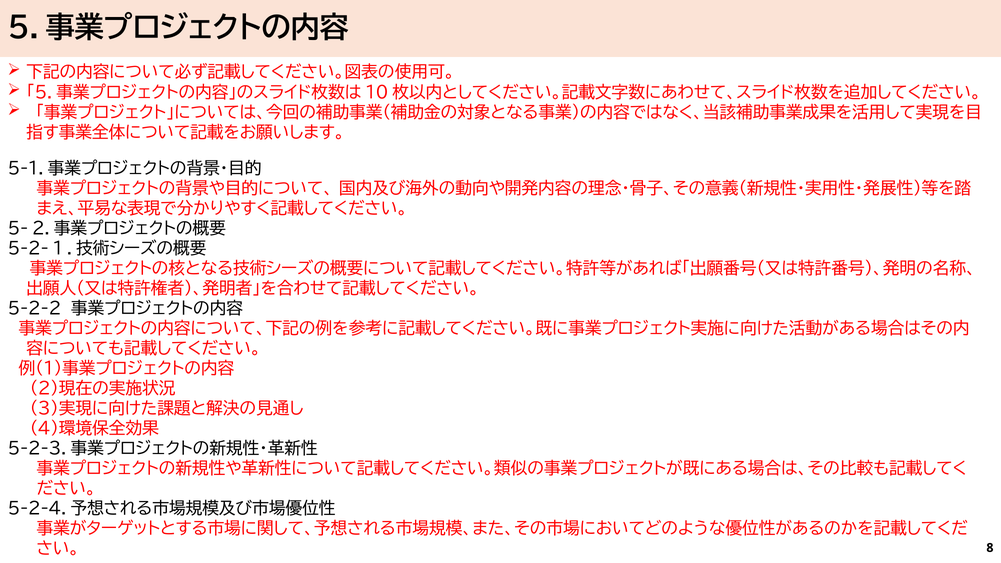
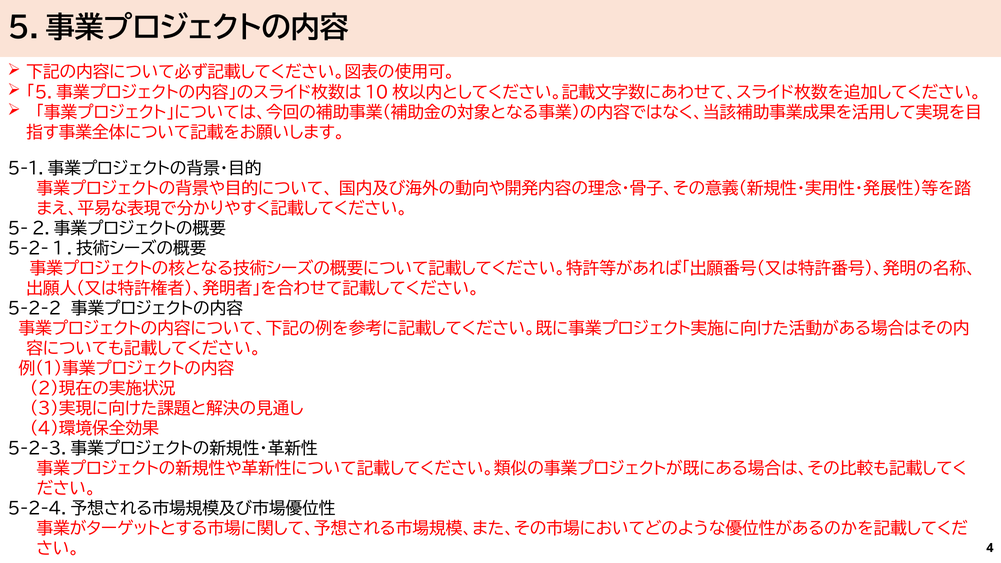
8: 8 -> 4
